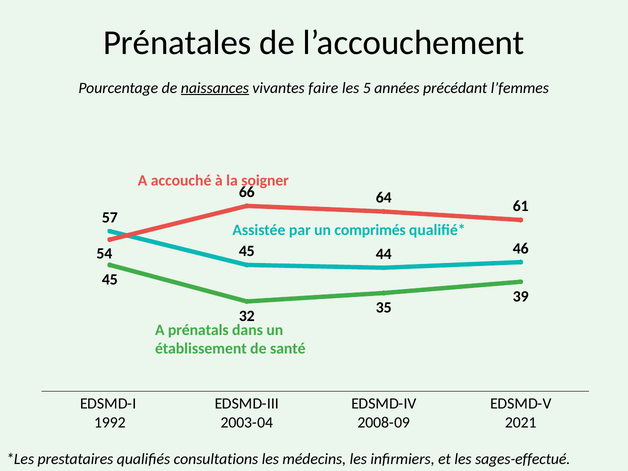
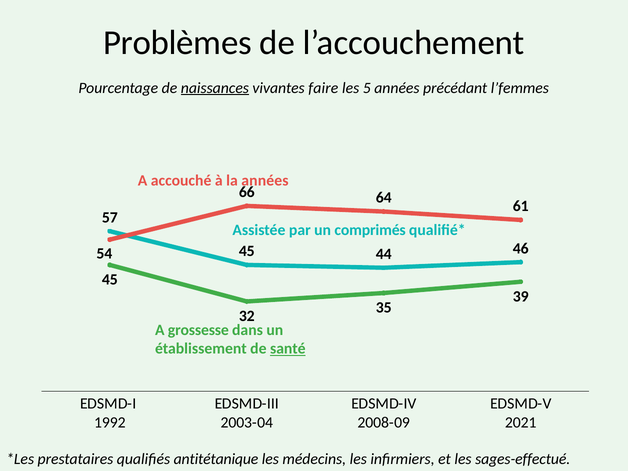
Prénatales: Prénatales -> Problèmes
la soigner: soigner -> années
prénatals: prénatals -> grossesse
santé underline: none -> present
consultations: consultations -> antitétanique
